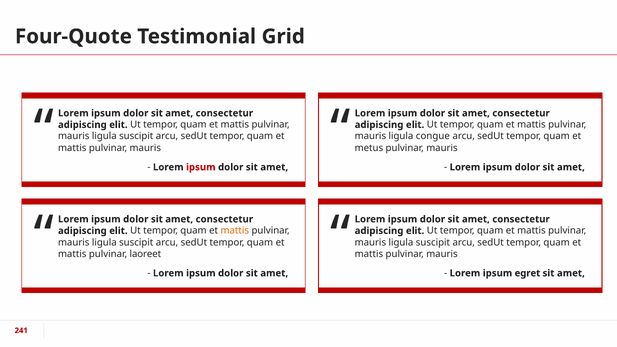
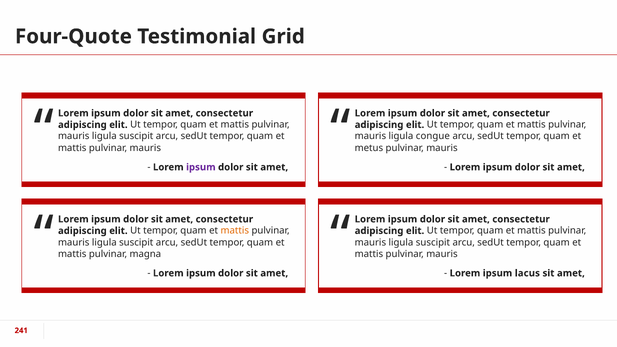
ipsum at (201, 167) colour: red -> purple
laoreet: laoreet -> magna
egret: egret -> lacus
